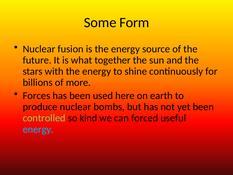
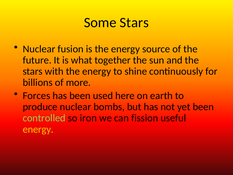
Some Form: Form -> Stars
kind: kind -> iron
forced: forced -> fission
energy at (38, 129) colour: light blue -> yellow
